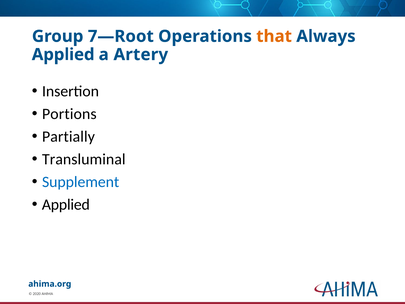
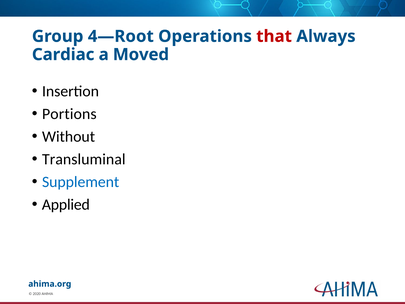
7—Root: 7—Root -> 4—Root
that colour: orange -> red
Applied at (63, 55): Applied -> Cardiac
Artery: Artery -> Moved
Partially: Partially -> Without
